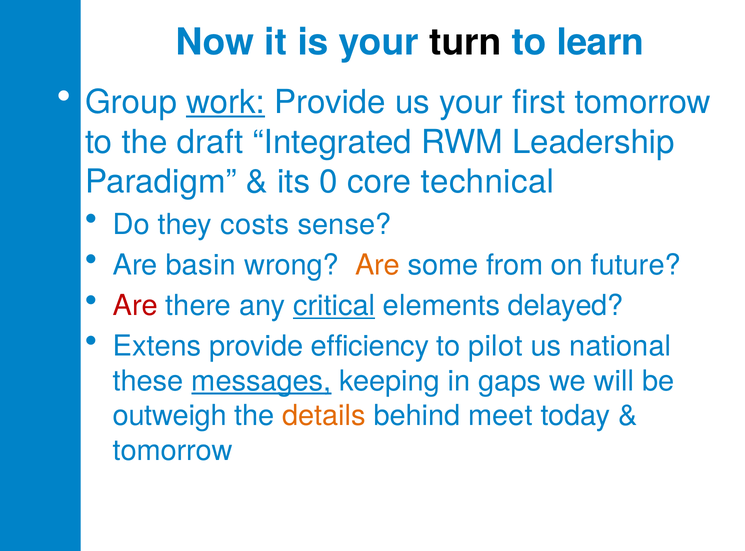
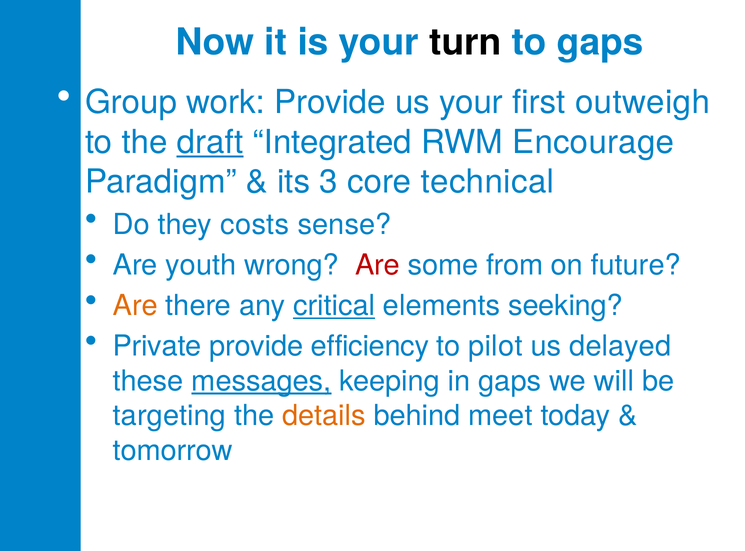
to learn: learn -> gaps
work underline: present -> none
first tomorrow: tomorrow -> outweigh
draft underline: none -> present
Leadership: Leadership -> Encourage
0: 0 -> 3
basin: basin -> youth
Are at (377, 265) colour: orange -> red
Are at (135, 306) colour: red -> orange
delayed: delayed -> seeking
Extens: Extens -> Private
national: national -> delayed
outweigh: outweigh -> targeting
